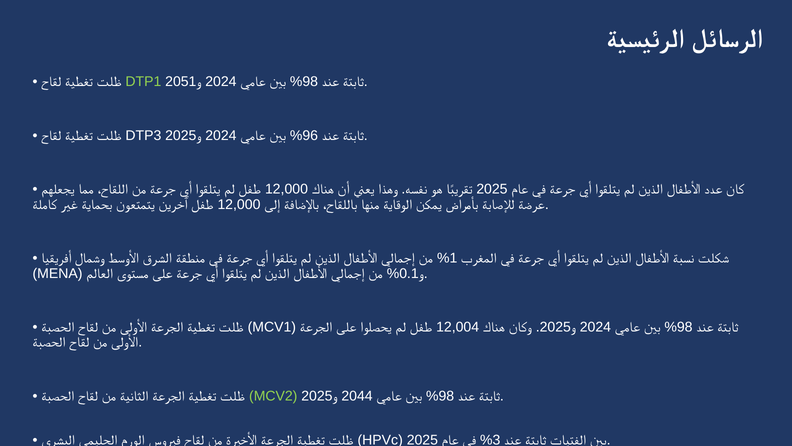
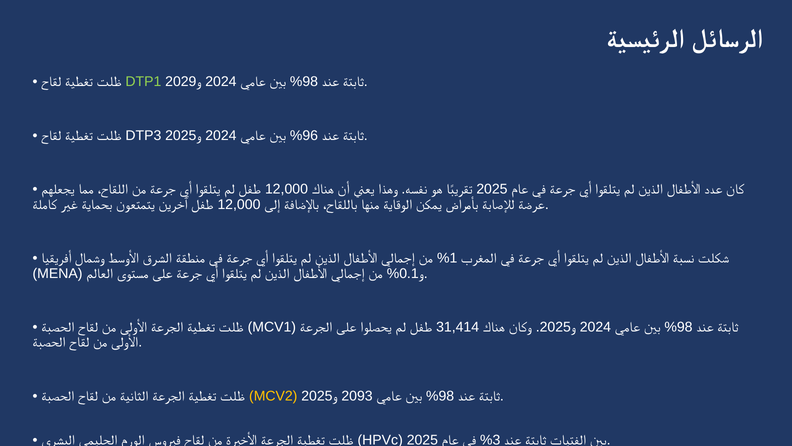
2051: 2051 -> 2029
12,004: 12,004 -> 31,414
MCV2 colour: light green -> yellow
2044: 2044 -> 2093
